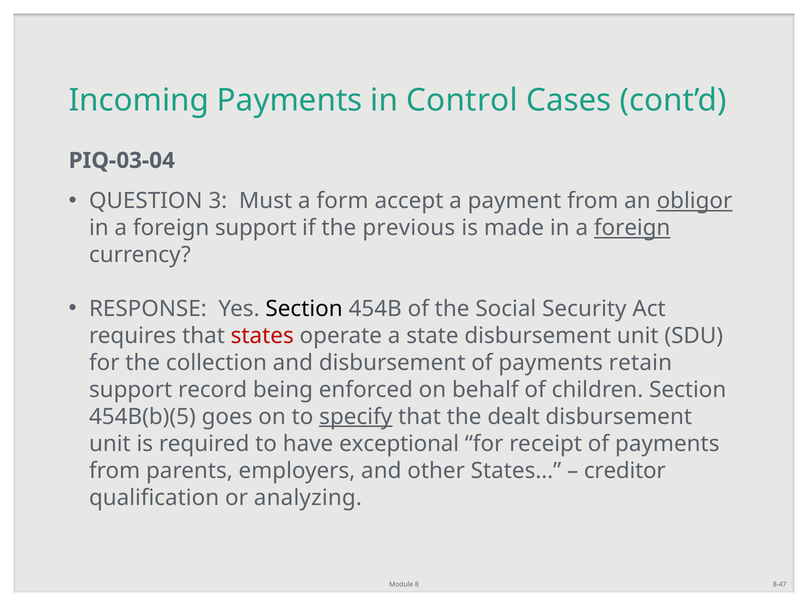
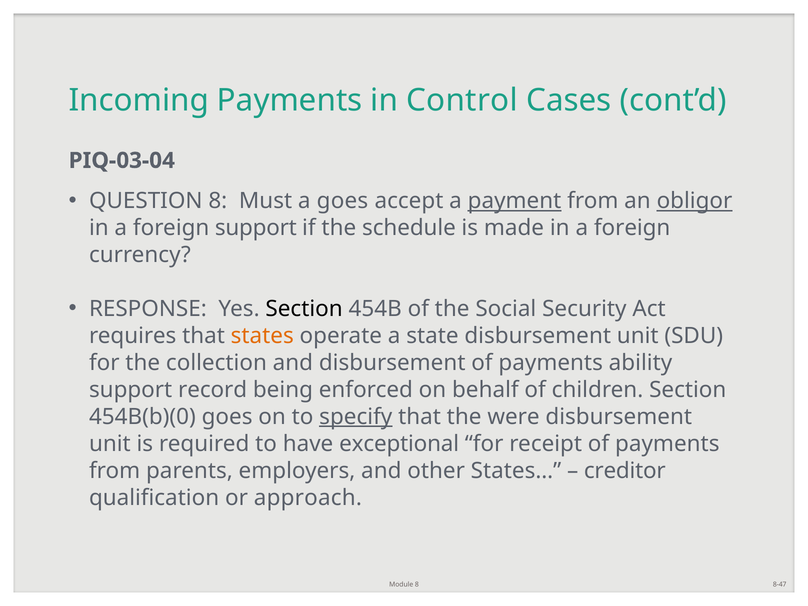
QUESTION 3: 3 -> 8
a form: form -> goes
payment underline: none -> present
previous: previous -> schedule
foreign at (632, 228) underline: present -> none
states colour: red -> orange
retain: retain -> ability
454B(b)(5: 454B(b)(5 -> 454B(b)(0
dealt: dealt -> were
analyzing: analyzing -> approach
